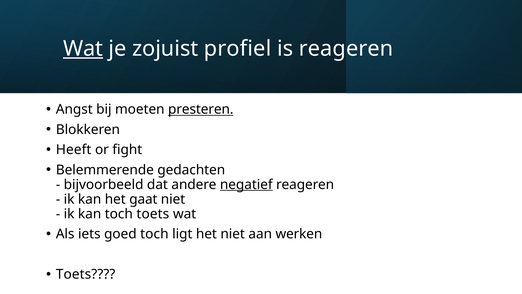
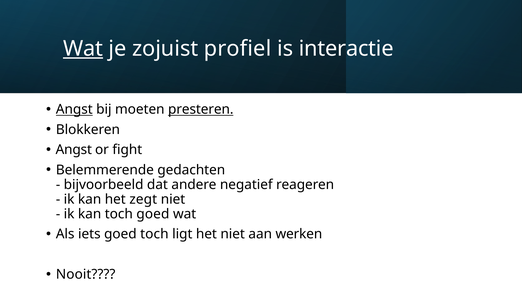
is reageren: reageren -> interactie
Angst at (74, 109) underline: none -> present
Heeft at (74, 150): Heeft -> Angst
negatief underline: present -> none
gaat: gaat -> zegt
toch toets: toets -> goed
Toets at (86, 274): Toets -> Nooit
